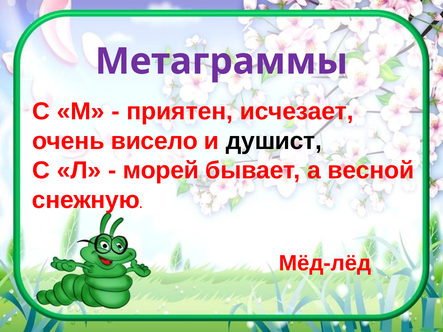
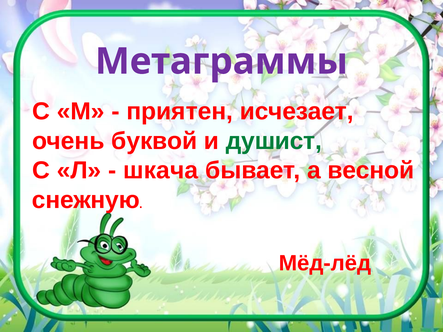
висело: висело -> буквой
душист colour: black -> green
морей: морей -> шкача
